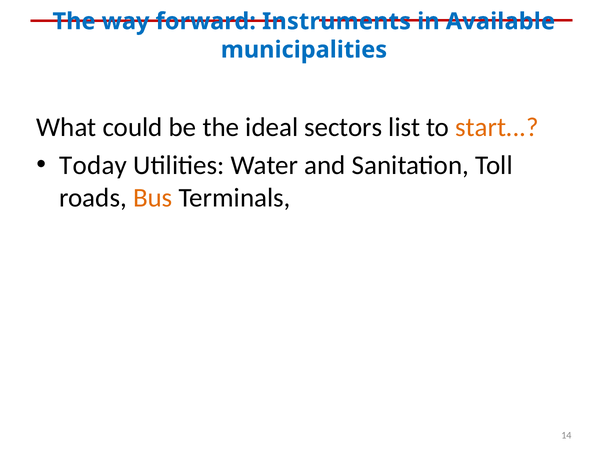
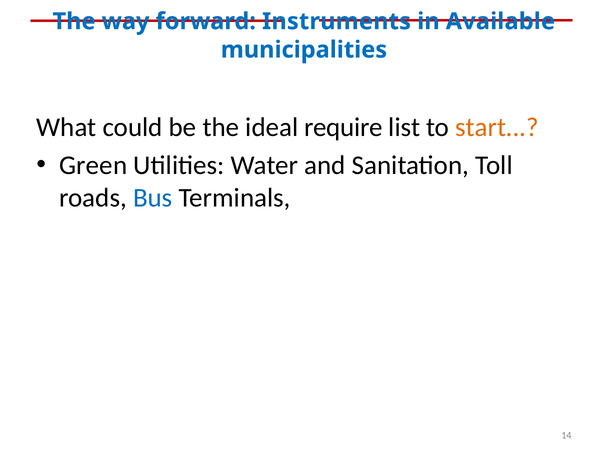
sectors: sectors -> require
Today: Today -> Green
Bus colour: orange -> blue
